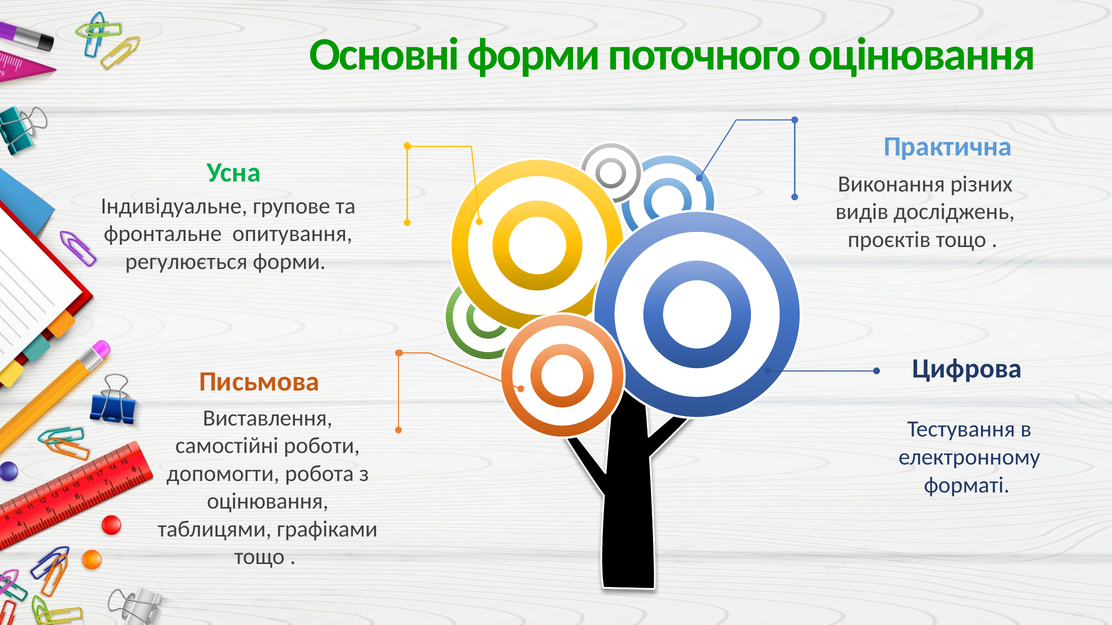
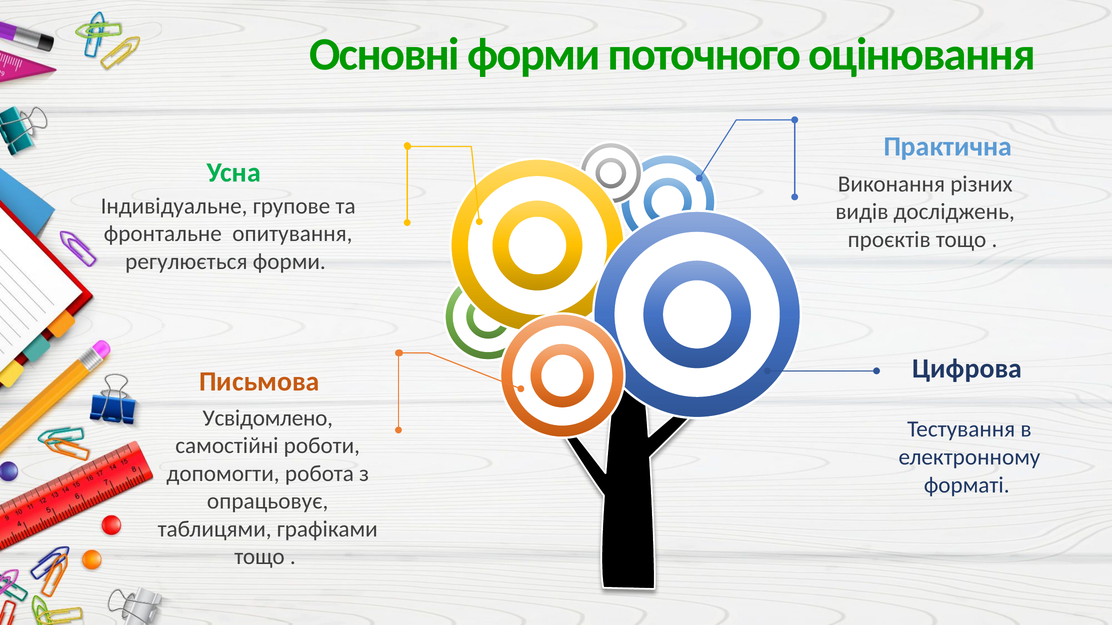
Виставлення: Виставлення -> Усвідомлено
оцінювання at (268, 502): оцінювання -> опрацьовує
